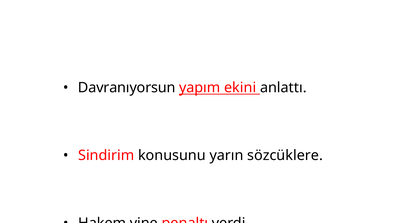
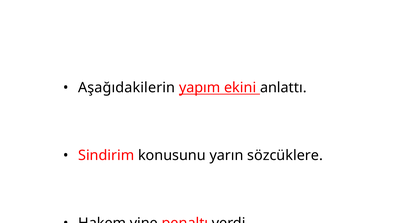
Davranıyorsun: Davranıyorsun -> Aşağıdakilerin
